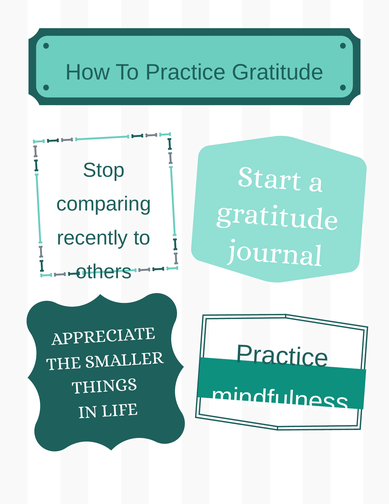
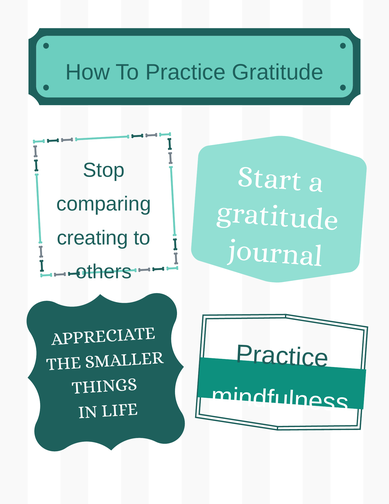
recently: recently -> creating
